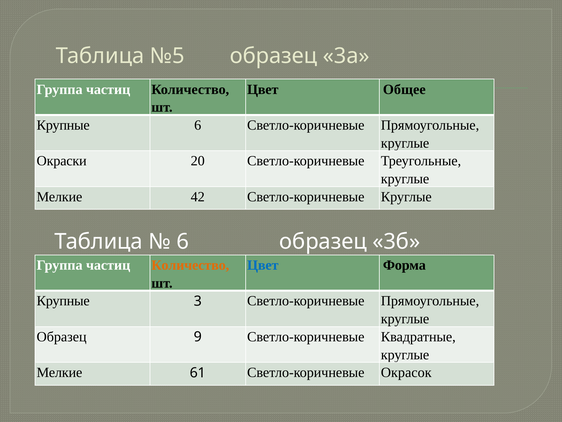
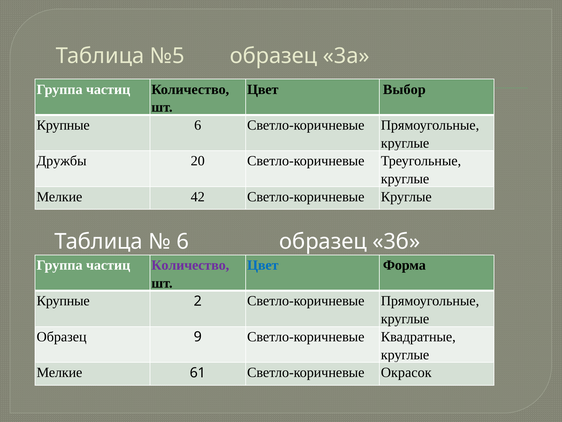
Общее: Общее -> Выбор
Окраски: Окраски -> Дружбы
Количество at (190, 265) colour: orange -> purple
3: 3 -> 2
